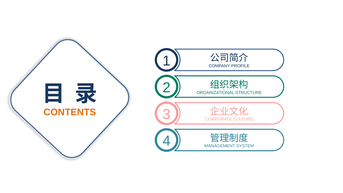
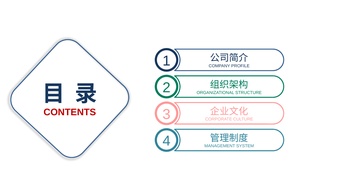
CONTENTS colour: orange -> red
